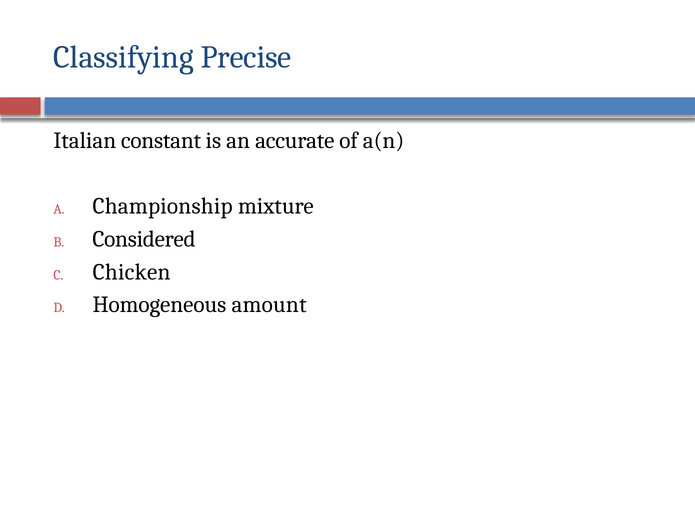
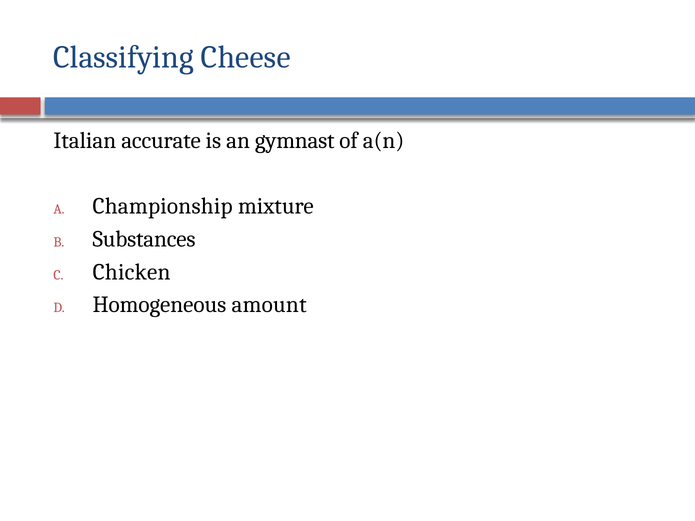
Precise: Precise -> Cheese
constant: constant -> accurate
accurate: accurate -> gymnast
Considered: Considered -> Substances
